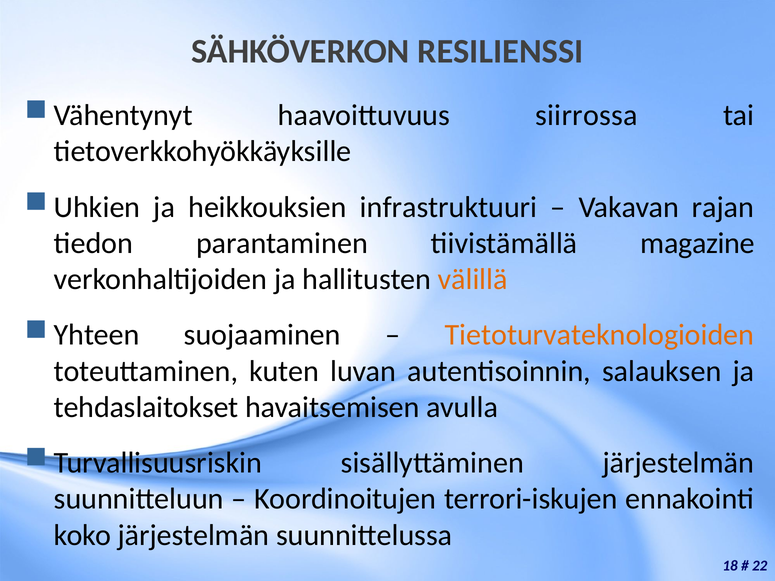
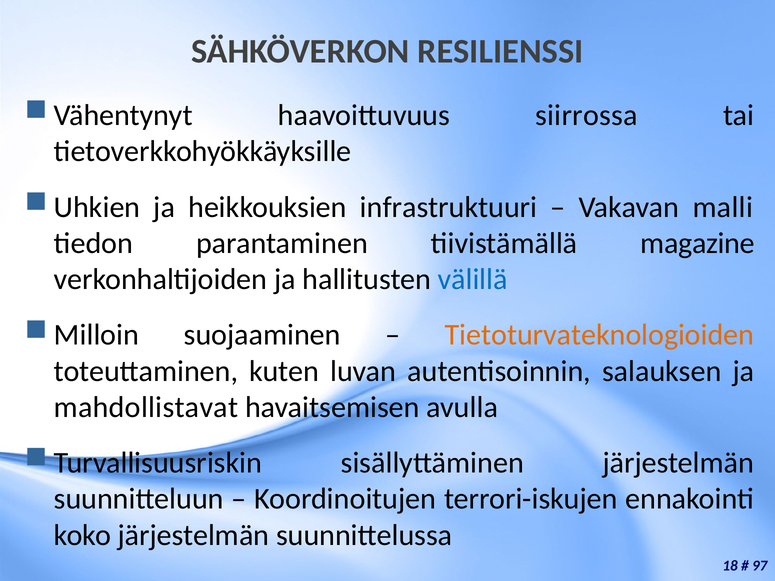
rajan: rajan -> malli
välillä colour: orange -> blue
Yhteen: Yhteen -> Milloin
tehdaslaitokset: tehdaslaitokset -> mahdollistavat
22: 22 -> 97
